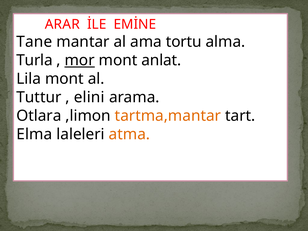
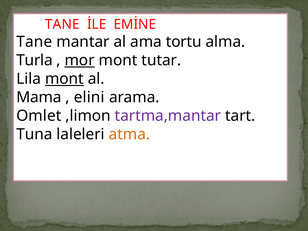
ARAR at (62, 24): ARAR -> TANE
anlat: anlat -> tutar
mont at (64, 79) underline: none -> present
Tuttur: Tuttur -> Mama
Otlara: Otlara -> Omlet
tartma,mantar colour: orange -> purple
Elma: Elma -> Tuna
